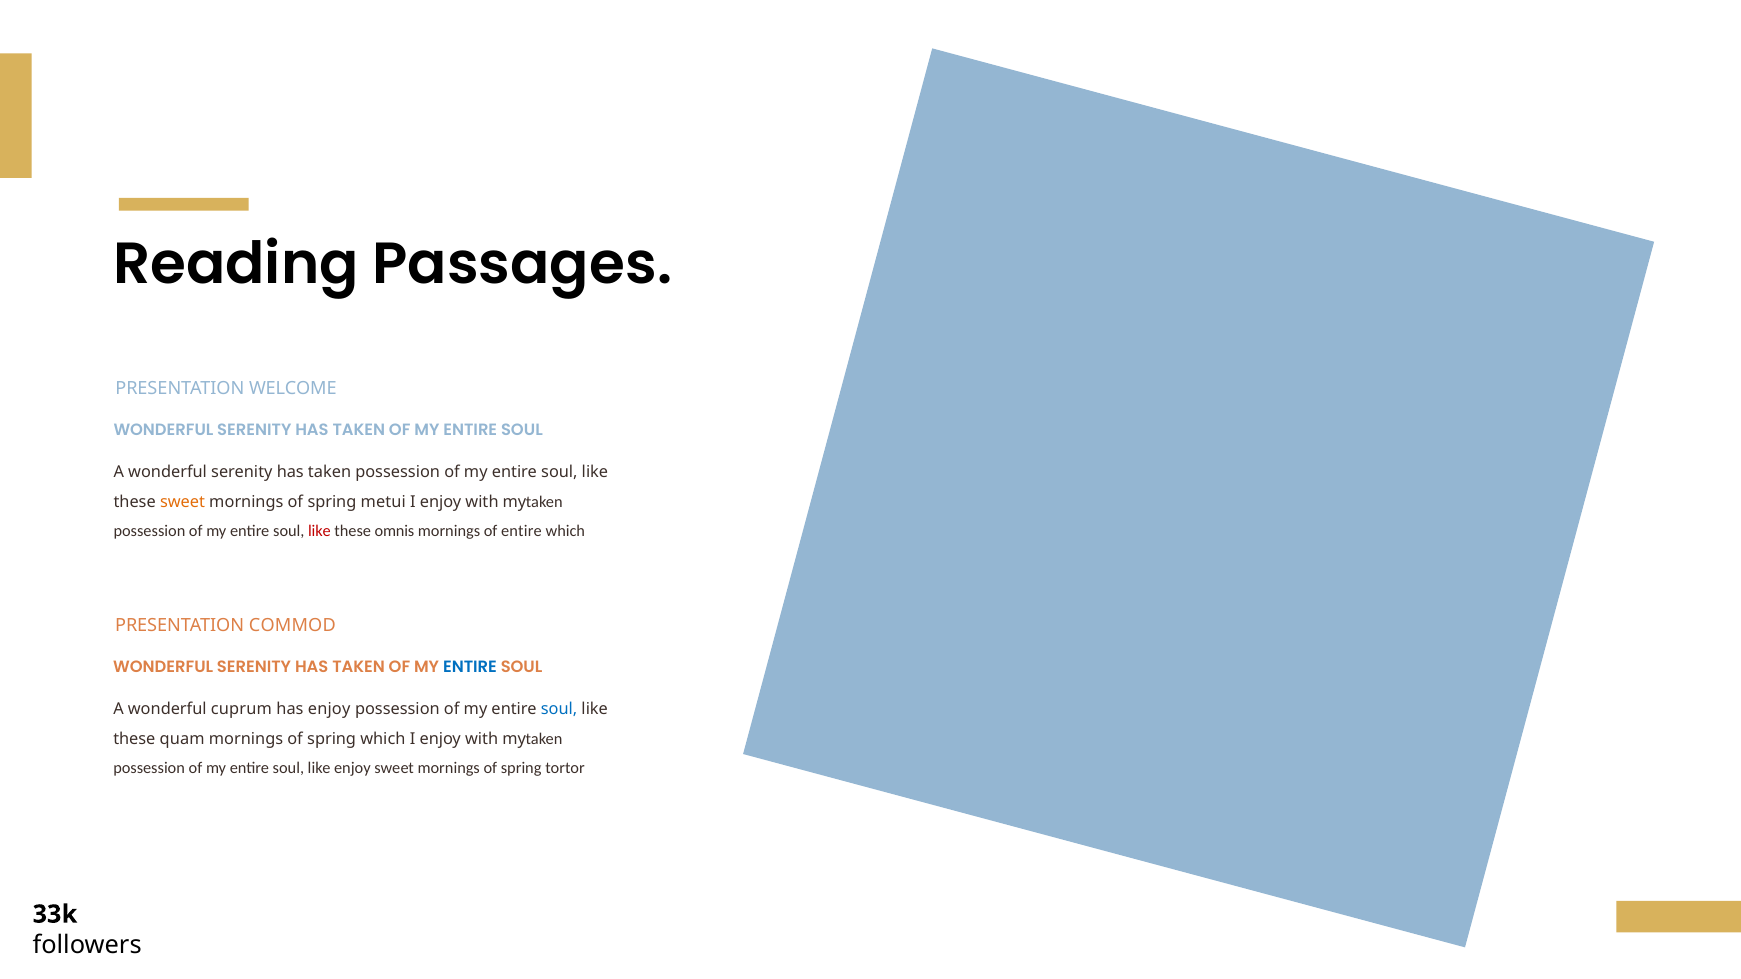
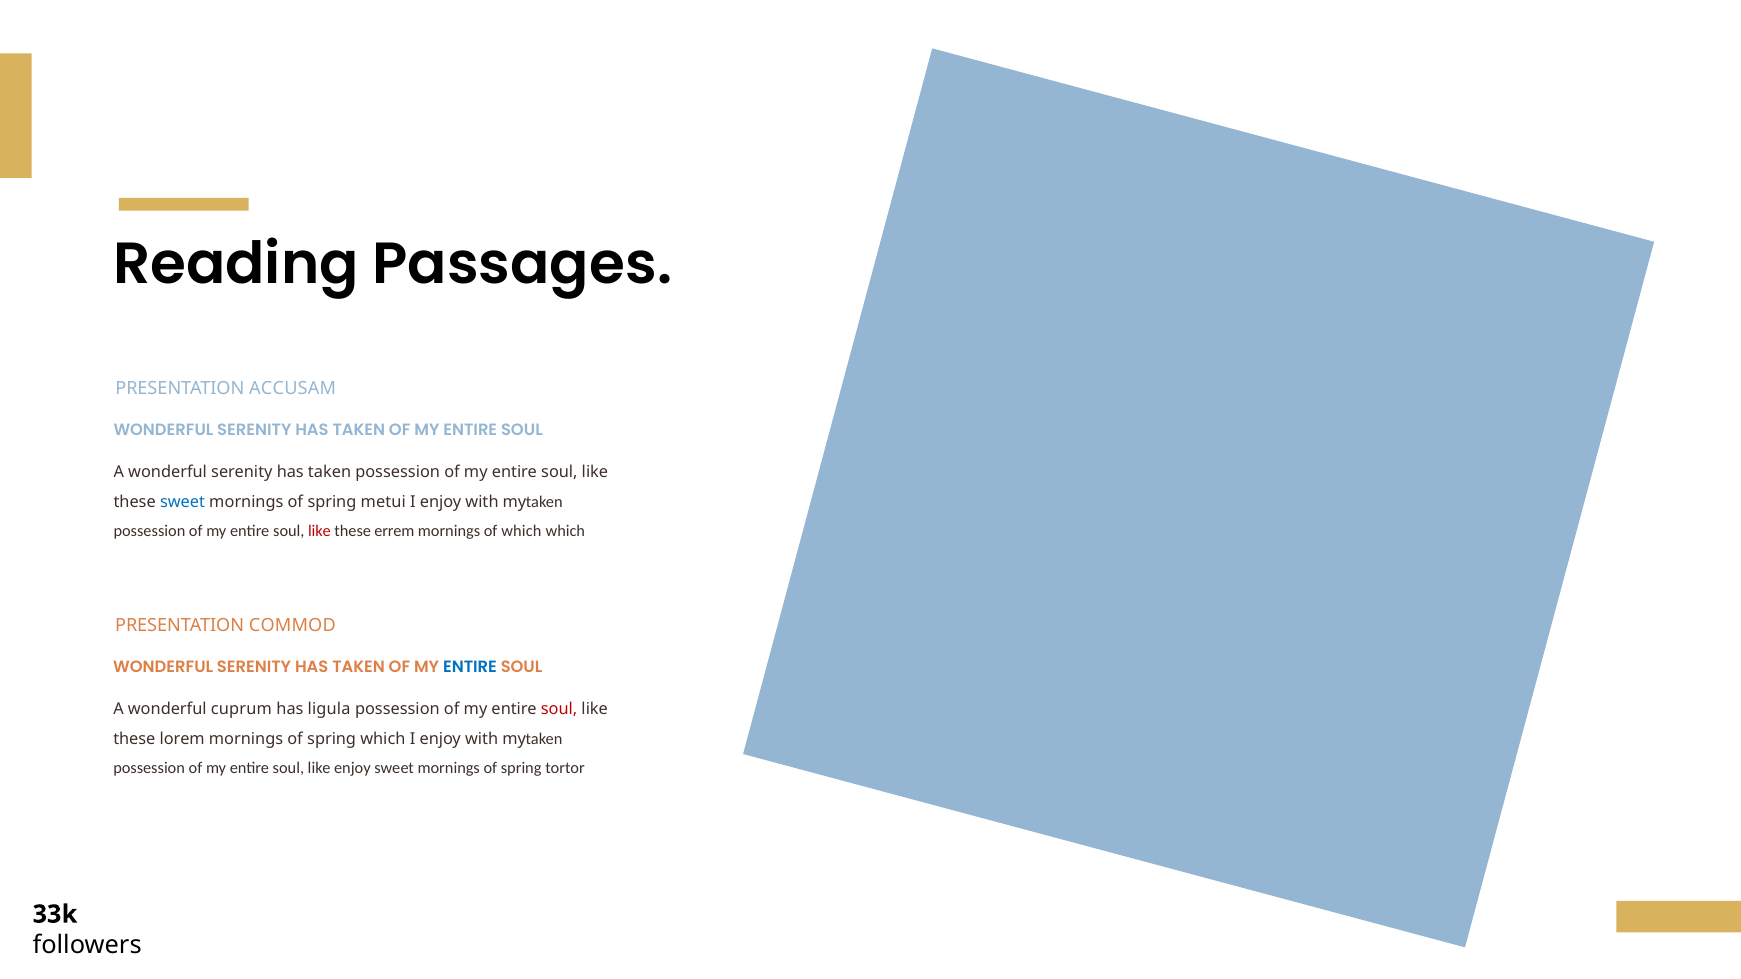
WELCOME: WELCOME -> ACCUSAM
sweet at (182, 502) colour: orange -> blue
omnis: omnis -> errem
of entire: entire -> which
has enjoy: enjoy -> ligula
soul at (559, 709) colour: blue -> red
quam: quam -> lorem
